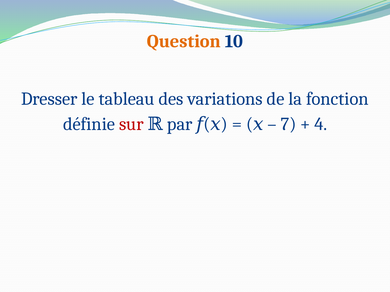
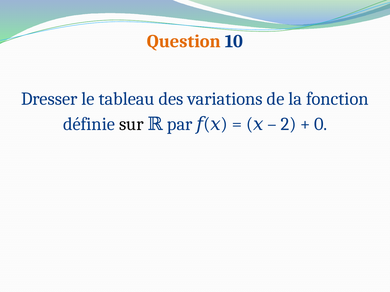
7: 7 -> 2
4: 4 -> 0
sur colour: red -> black
